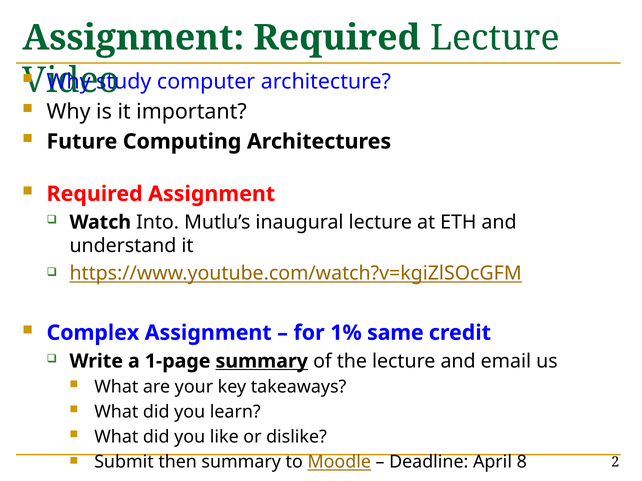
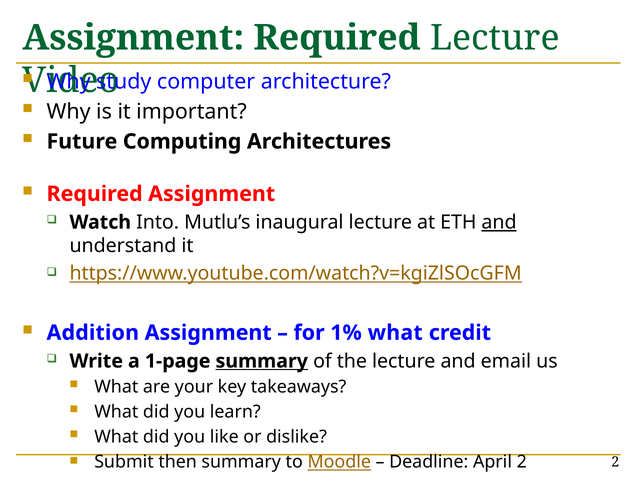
and at (499, 222) underline: none -> present
Complex: Complex -> Addition
1% same: same -> what
April 8: 8 -> 2
